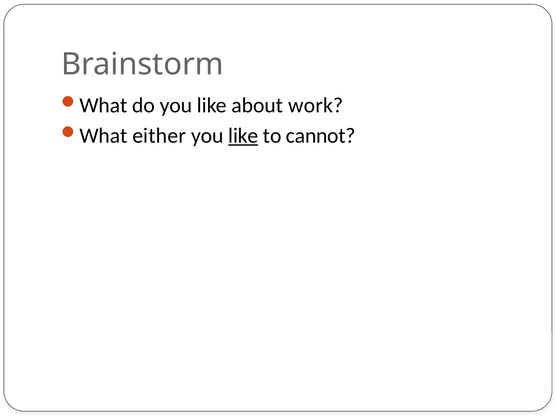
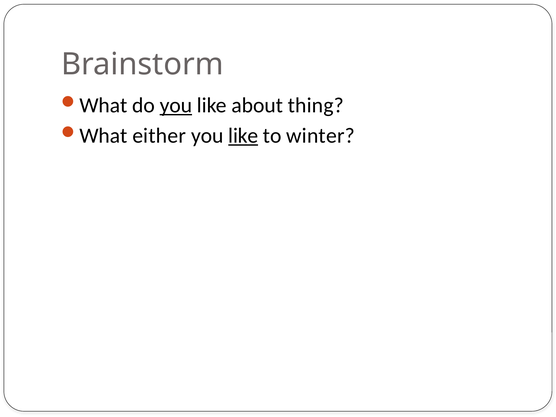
you at (176, 105) underline: none -> present
work: work -> thing
cannot: cannot -> winter
